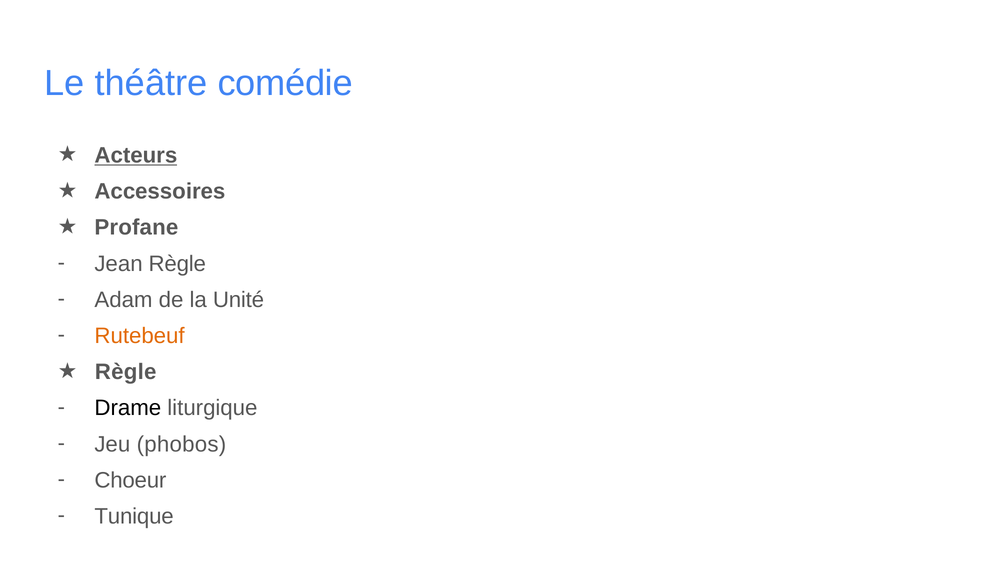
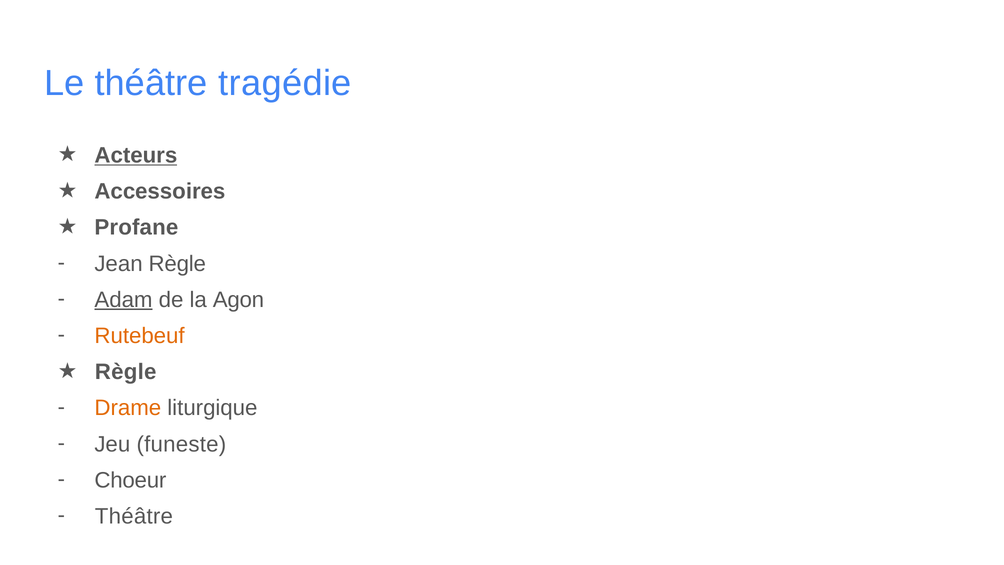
comédie: comédie -> tragédie
Adam underline: none -> present
Unité: Unité -> Agon
Drame colour: black -> orange
phobos: phobos -> funeste
Tunique at (134, 516): Tunique -> Théâtre
